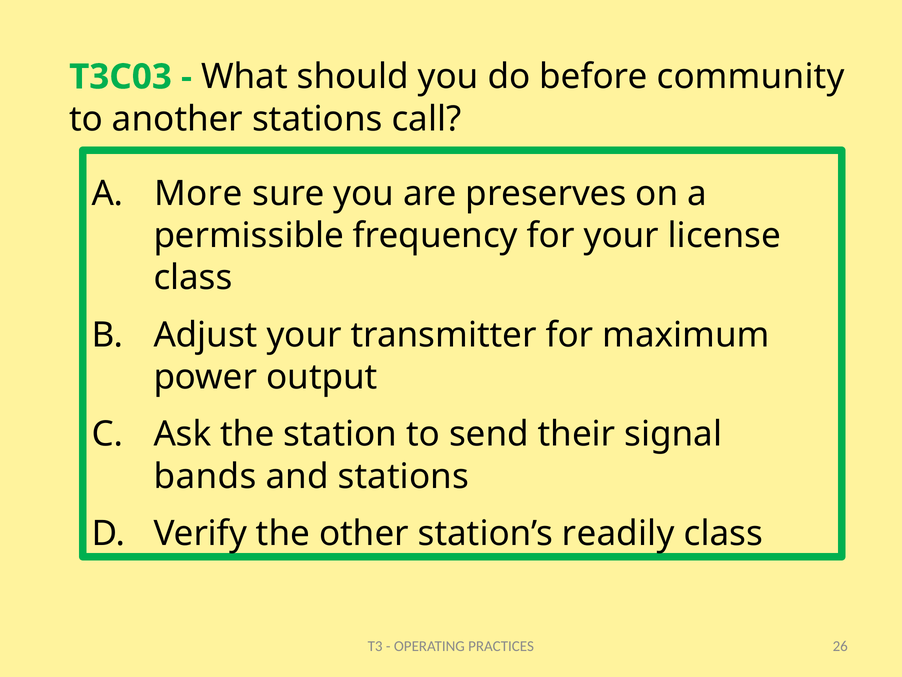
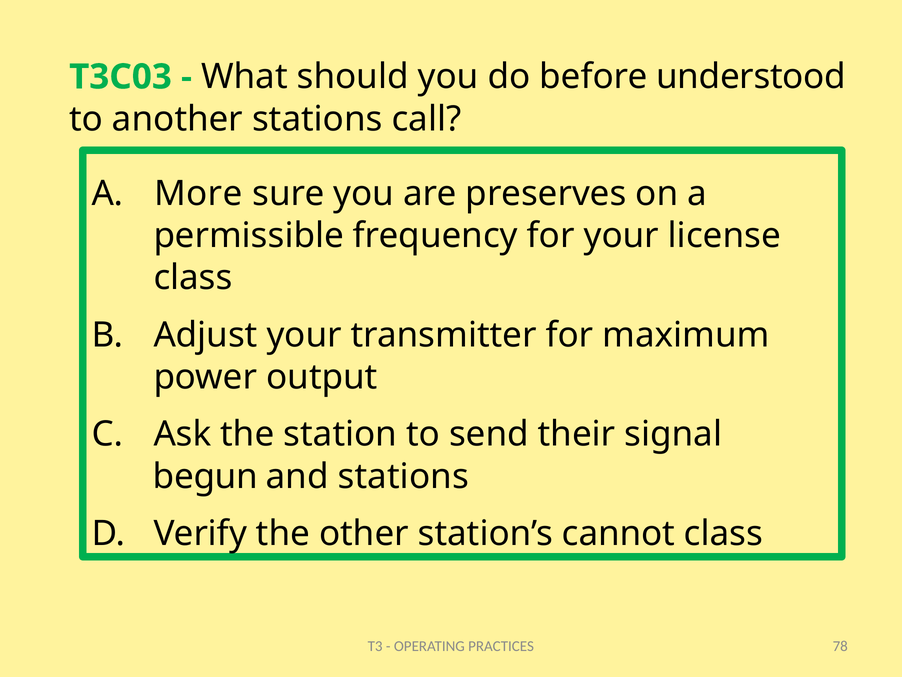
community: community -> understood
bands: bands -> begun
readily: readily -> cannot
26: 26 -> 78
